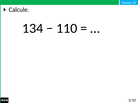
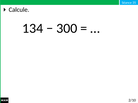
110: 110 -> 300
